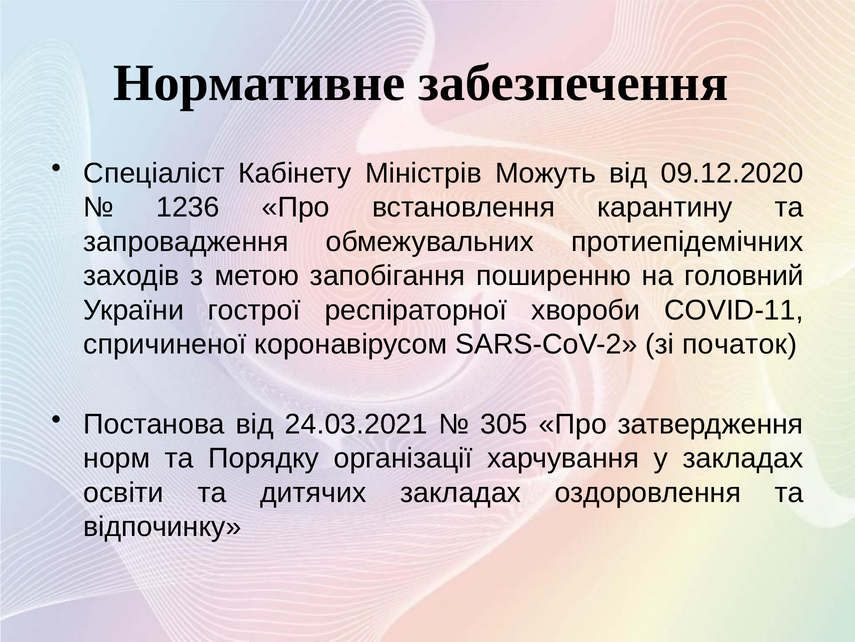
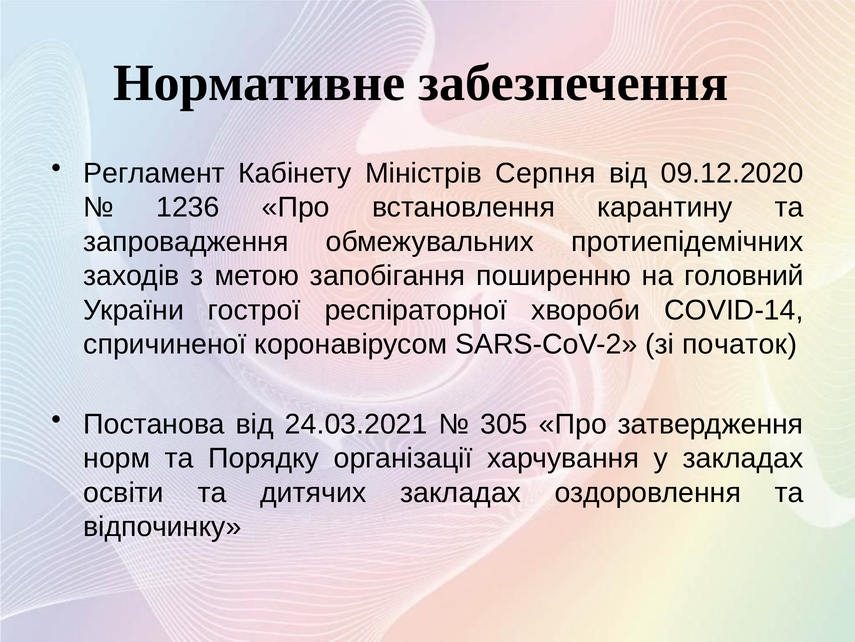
Спеціаліст: Спеціаліст -> Регламент
Можуть: Можуть -> Серпня
COVID-11: COVID-11 -> COVID-14
